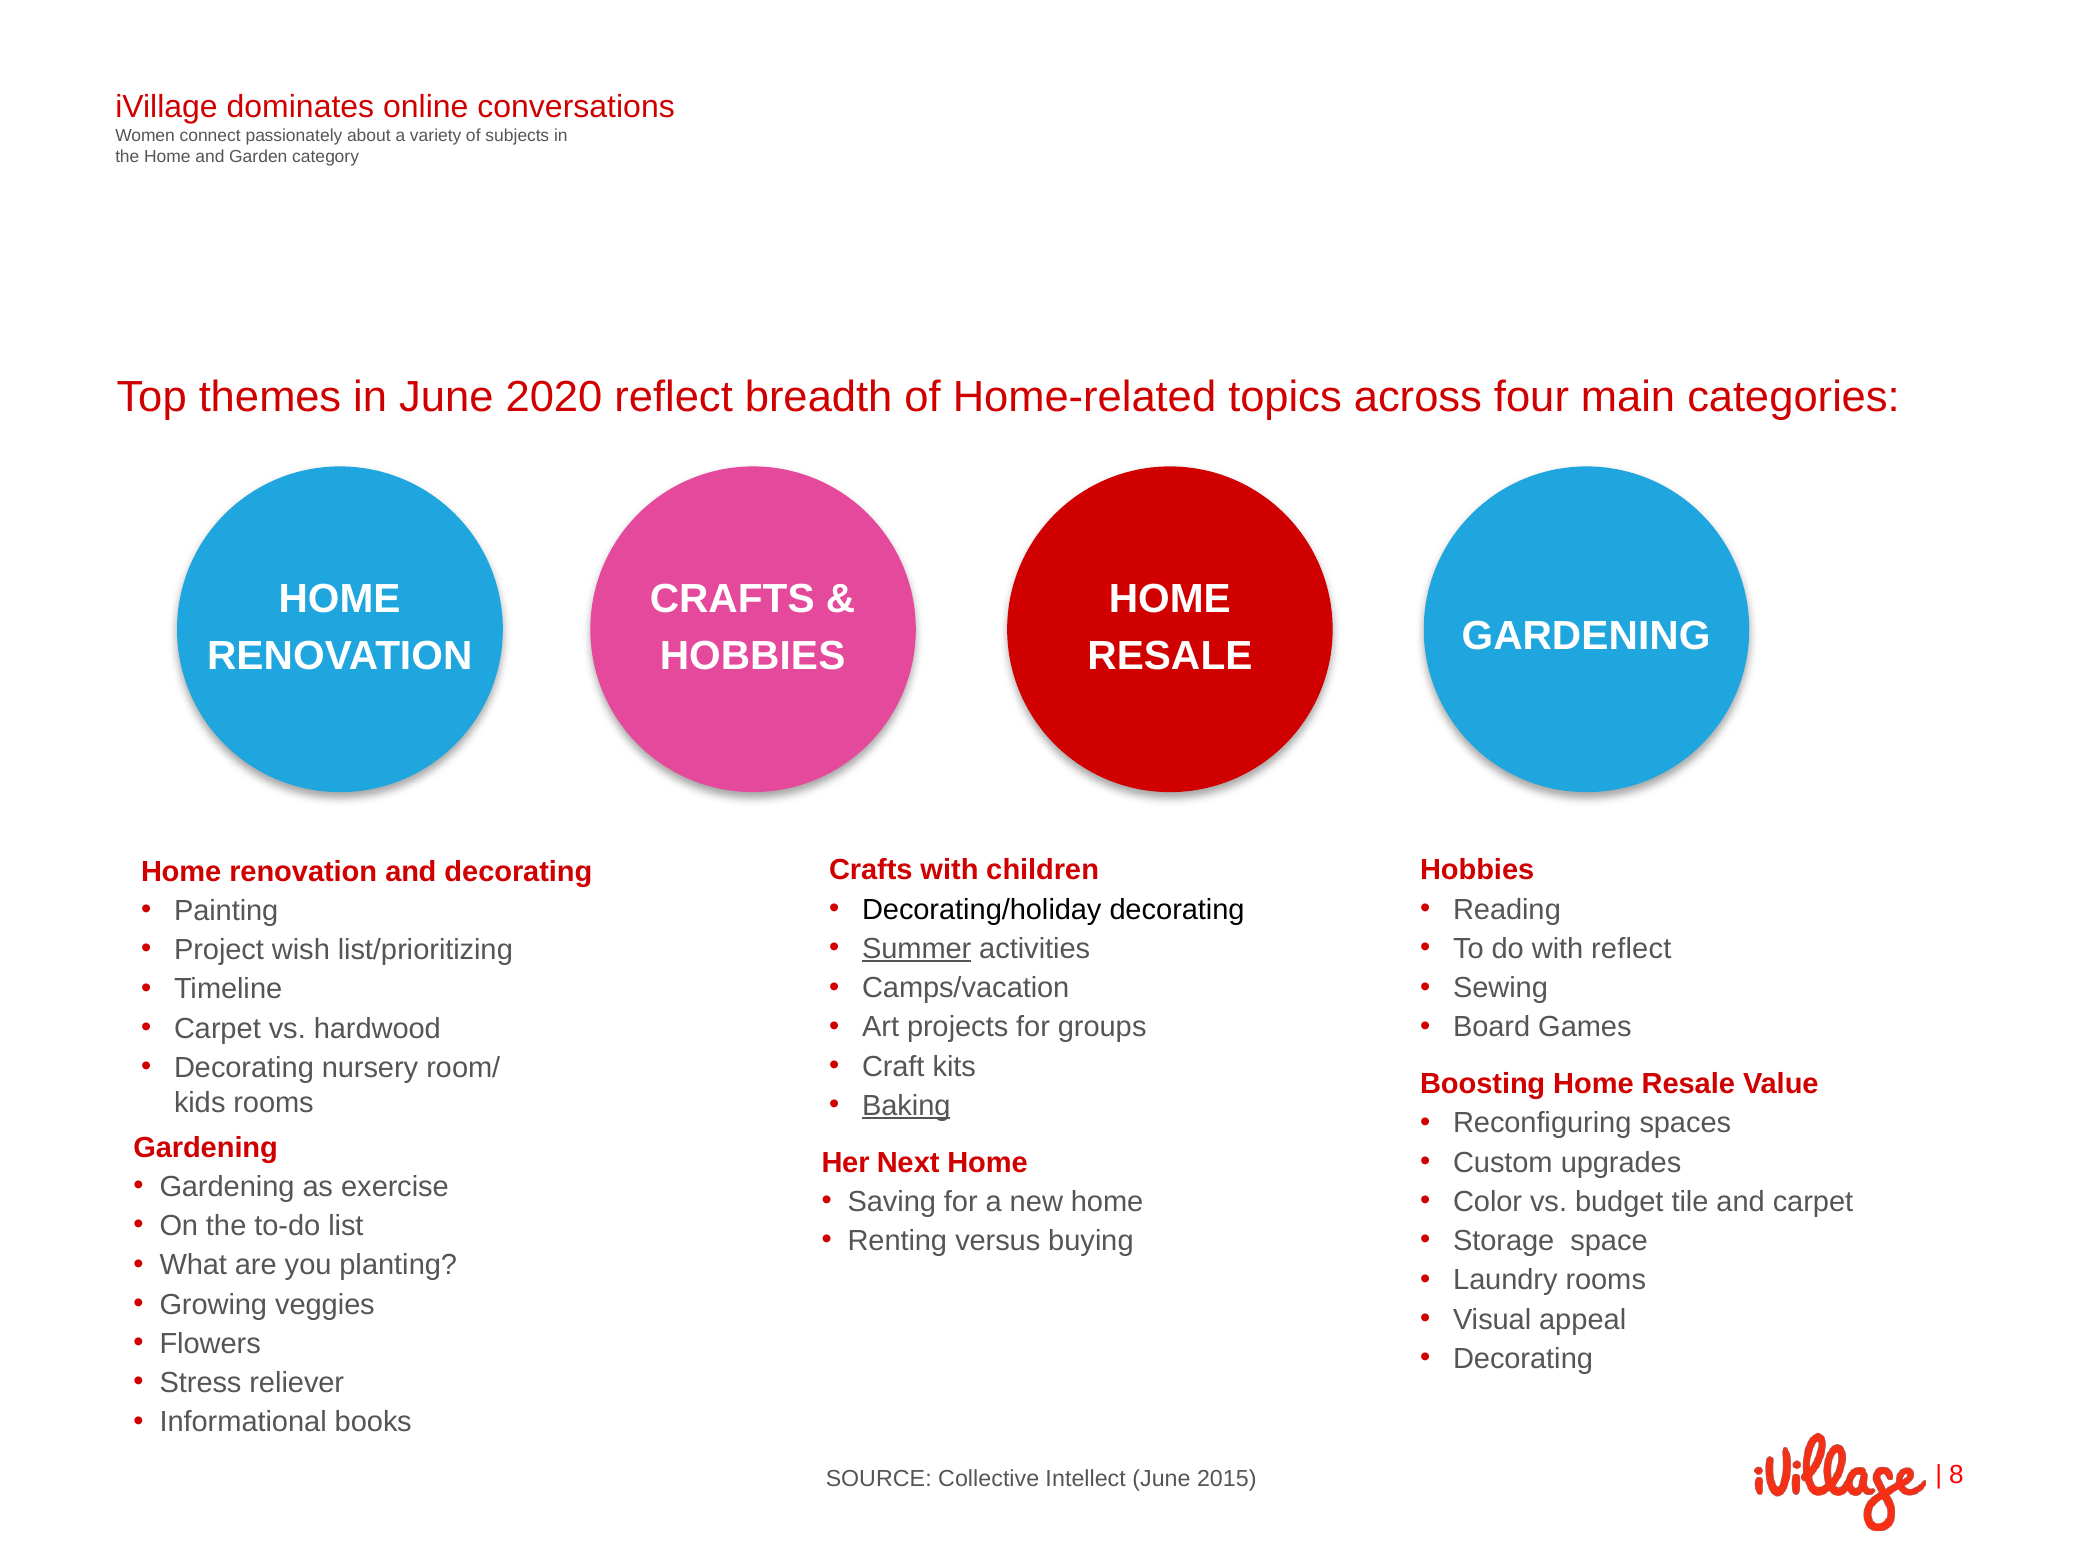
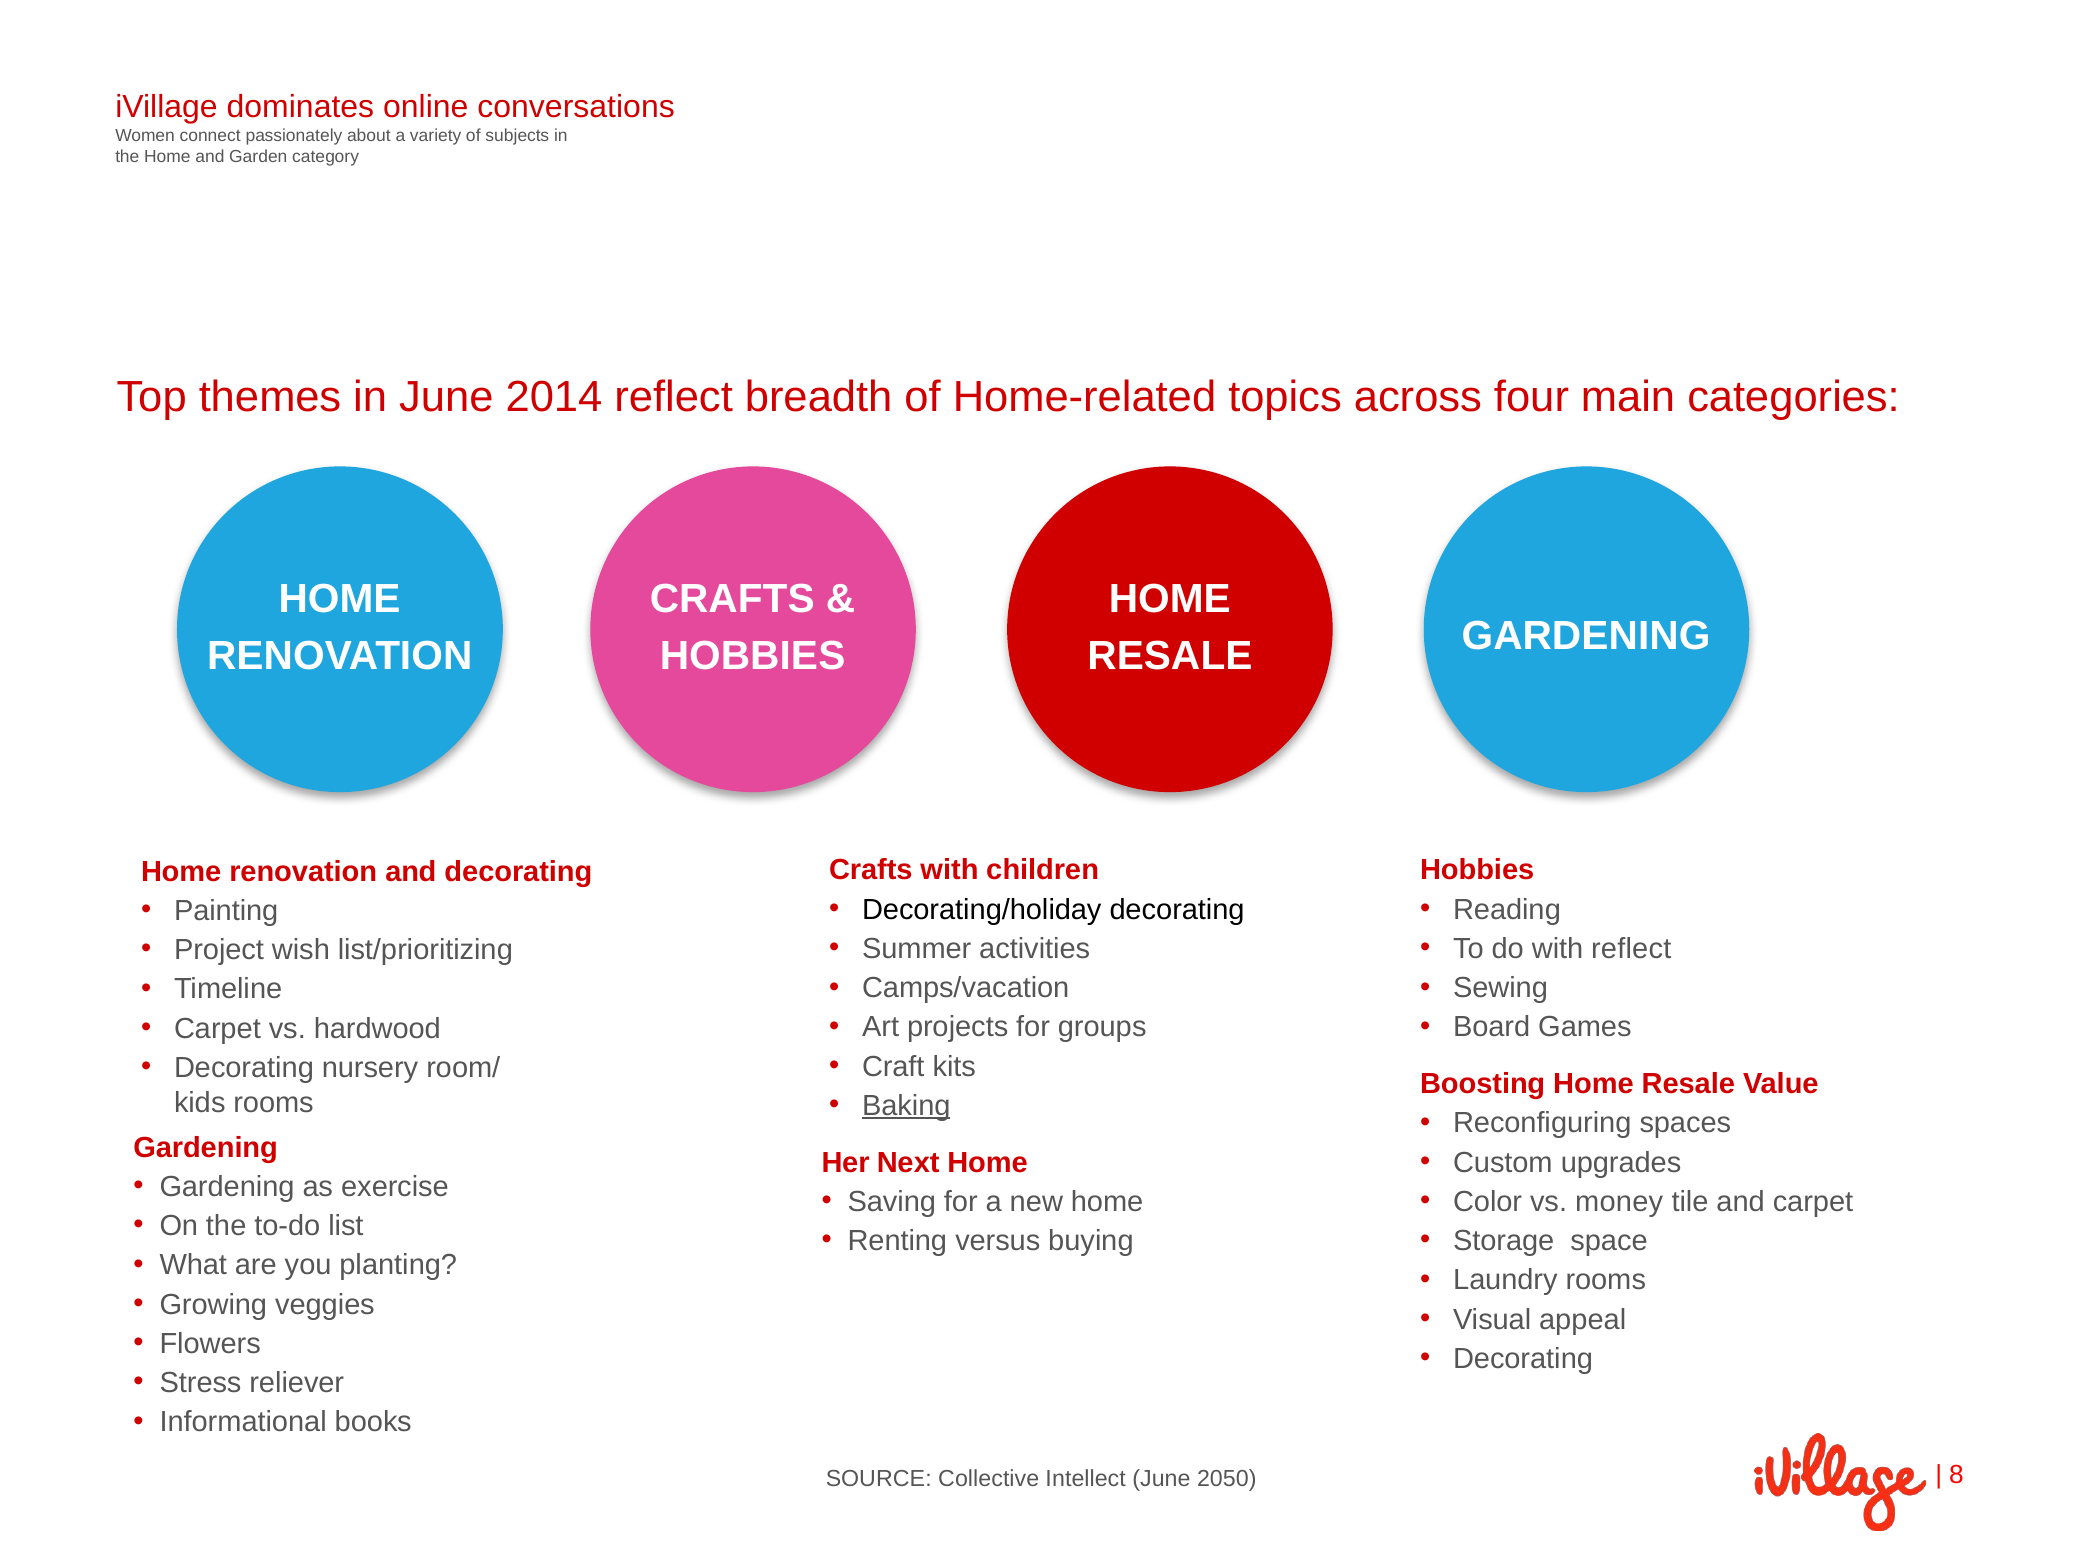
2020: 2020 -> 2014
Summer underline: present -> none
budget: budget -> money
2015: 2015 -> 2050
